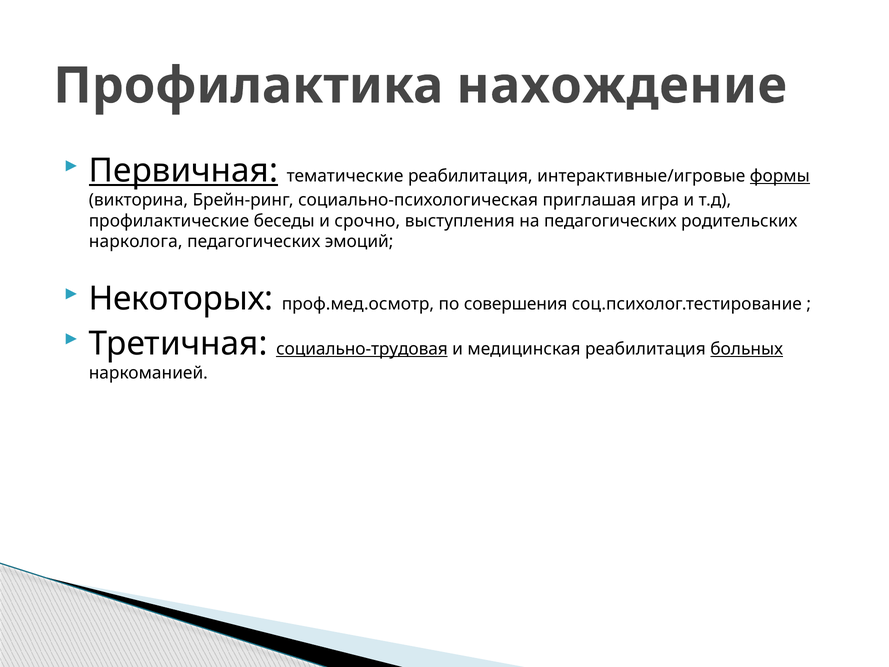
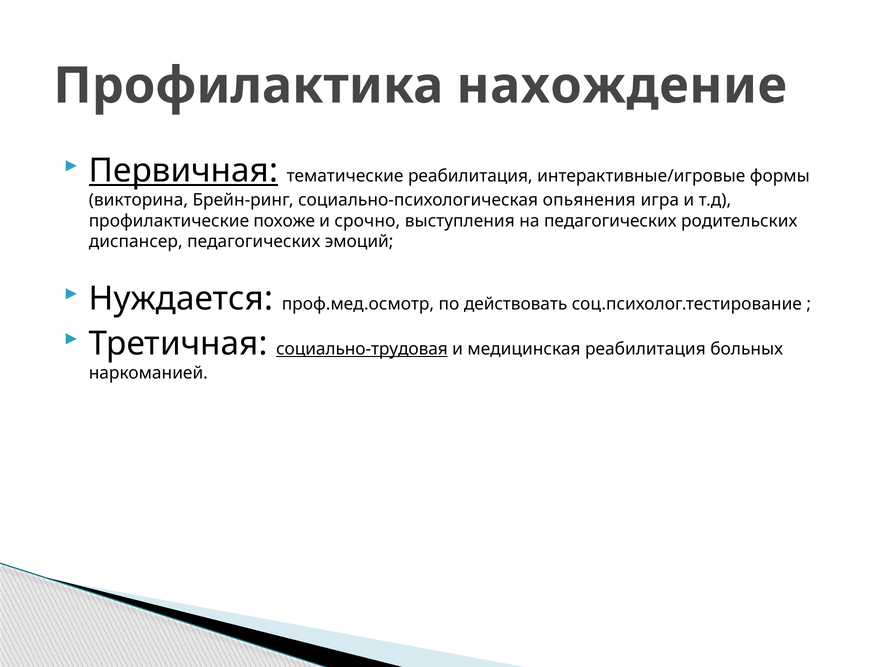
формы underline: present -> none
приглашая: приглашая -> опьянения
беседы: беседы -> похоже
нарколога: нарколога -> диспансер
Некоторых: Некоторых -> Нуждается
совершения: совершения -> действовать
больных underline: present -> none
